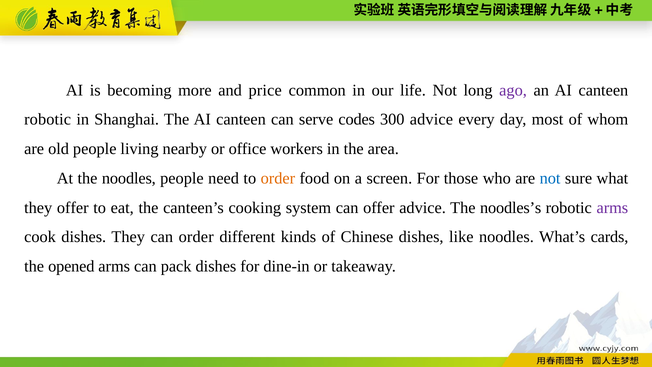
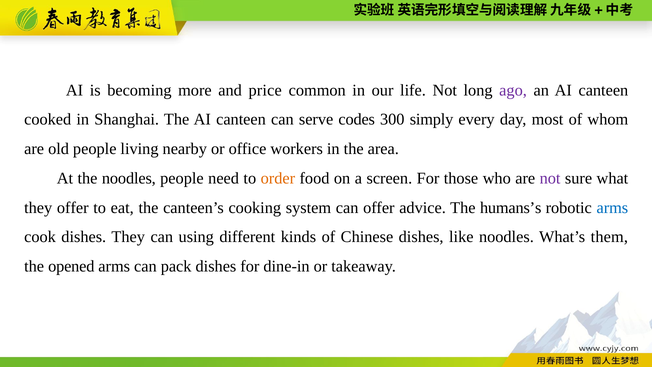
robotic at (48, 120): robotic -> cooked
300 advice: advice -> simply
not at (550, 178) colour: blue -> purple
noodles’s: noodles’s -> humans’s
arms at (612, 208) colour: purple -> blue
can order: order -> using
cards: cards -> them
